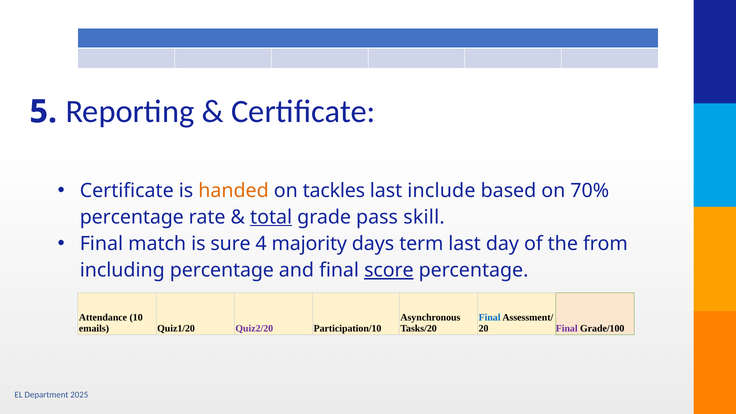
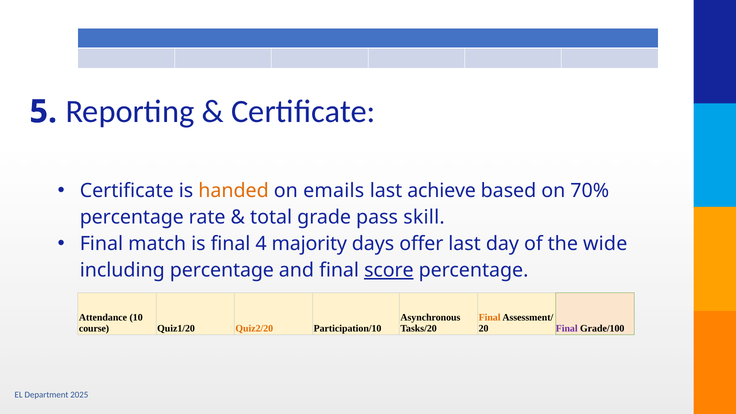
tackles: tackles -> emails
include: include -> achieve
total underline: present -> none
is sure: sure -> final
term: term -> offer
from: from -> wide
Final at (490, 318) colour: blue -> orange
emails: emails -> course
Quiz2/20 colour: purple -> orange
